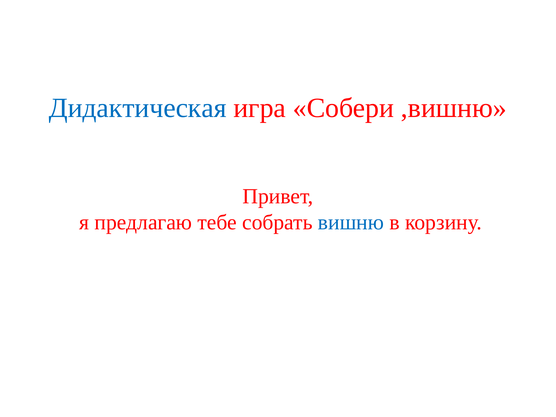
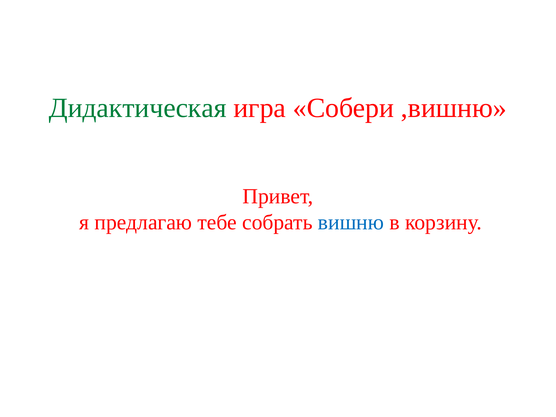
Дидактическая colour: blue -> green
